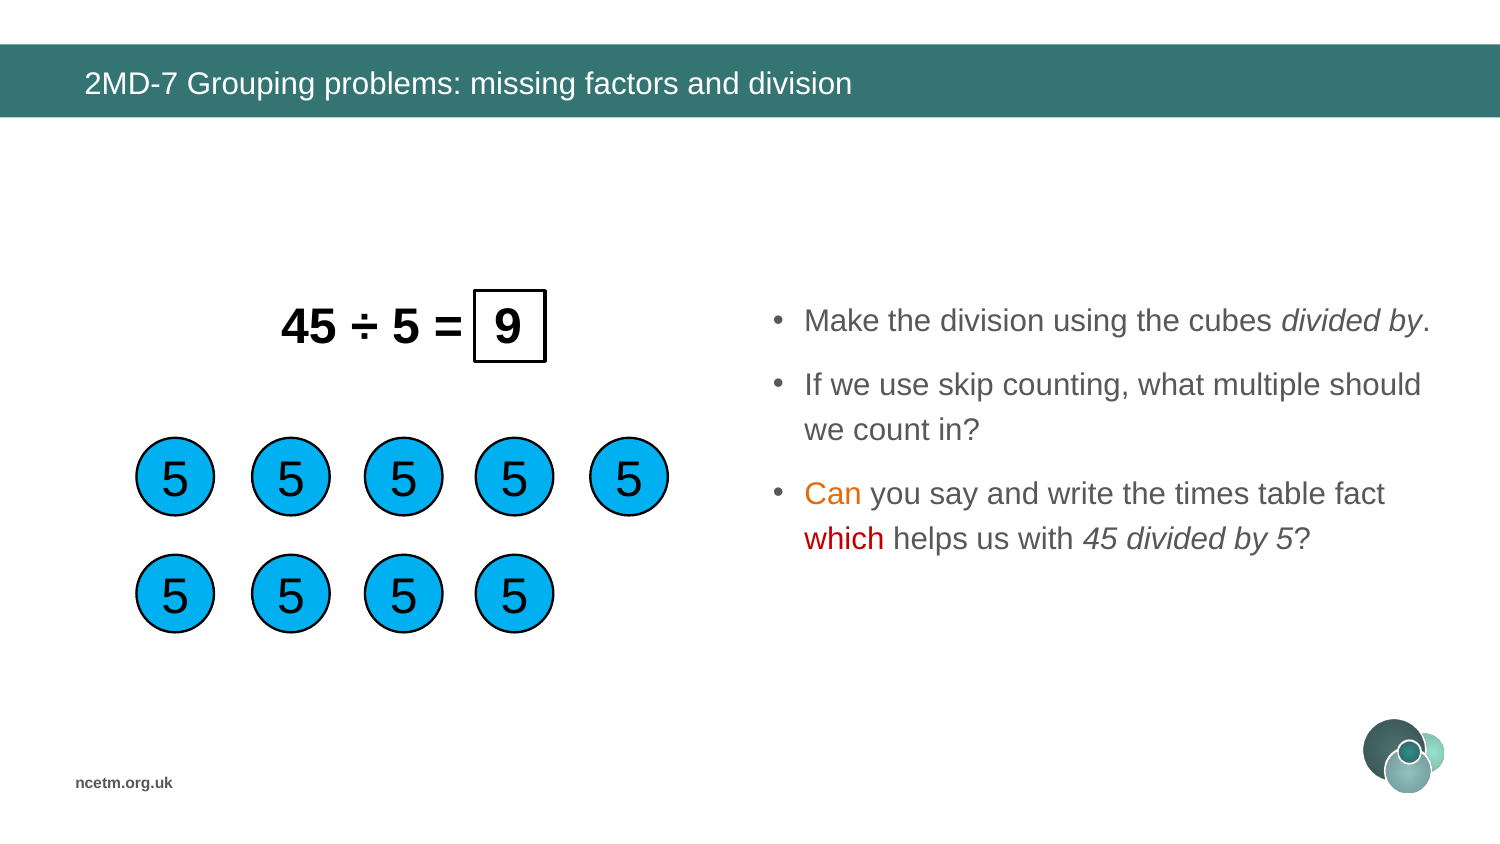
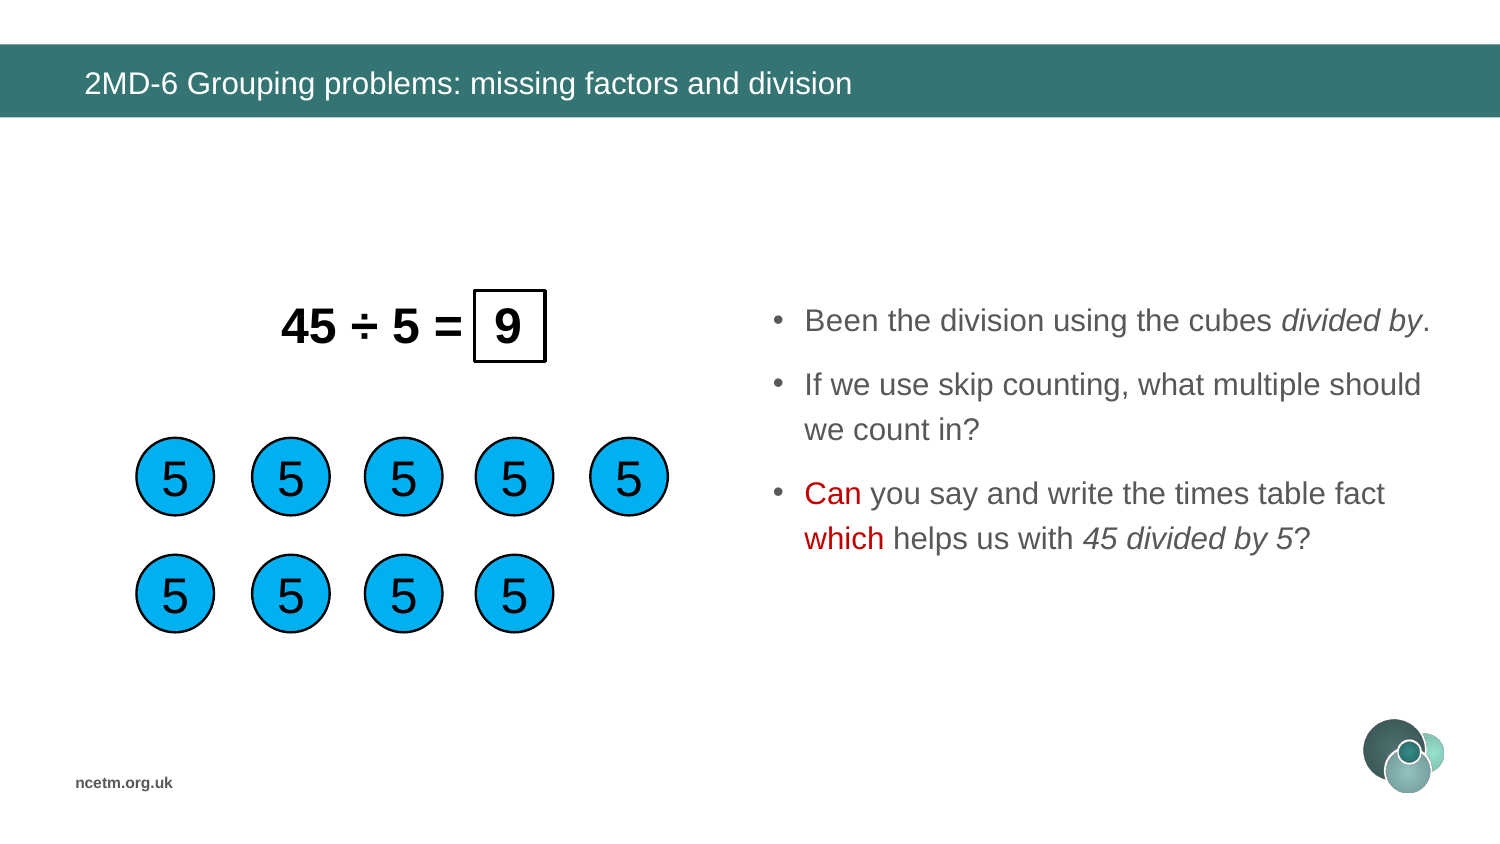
2MD-7: 2MD-7 -> 2MD-6
Make: Make -> Been
Can colour: orange -> red
